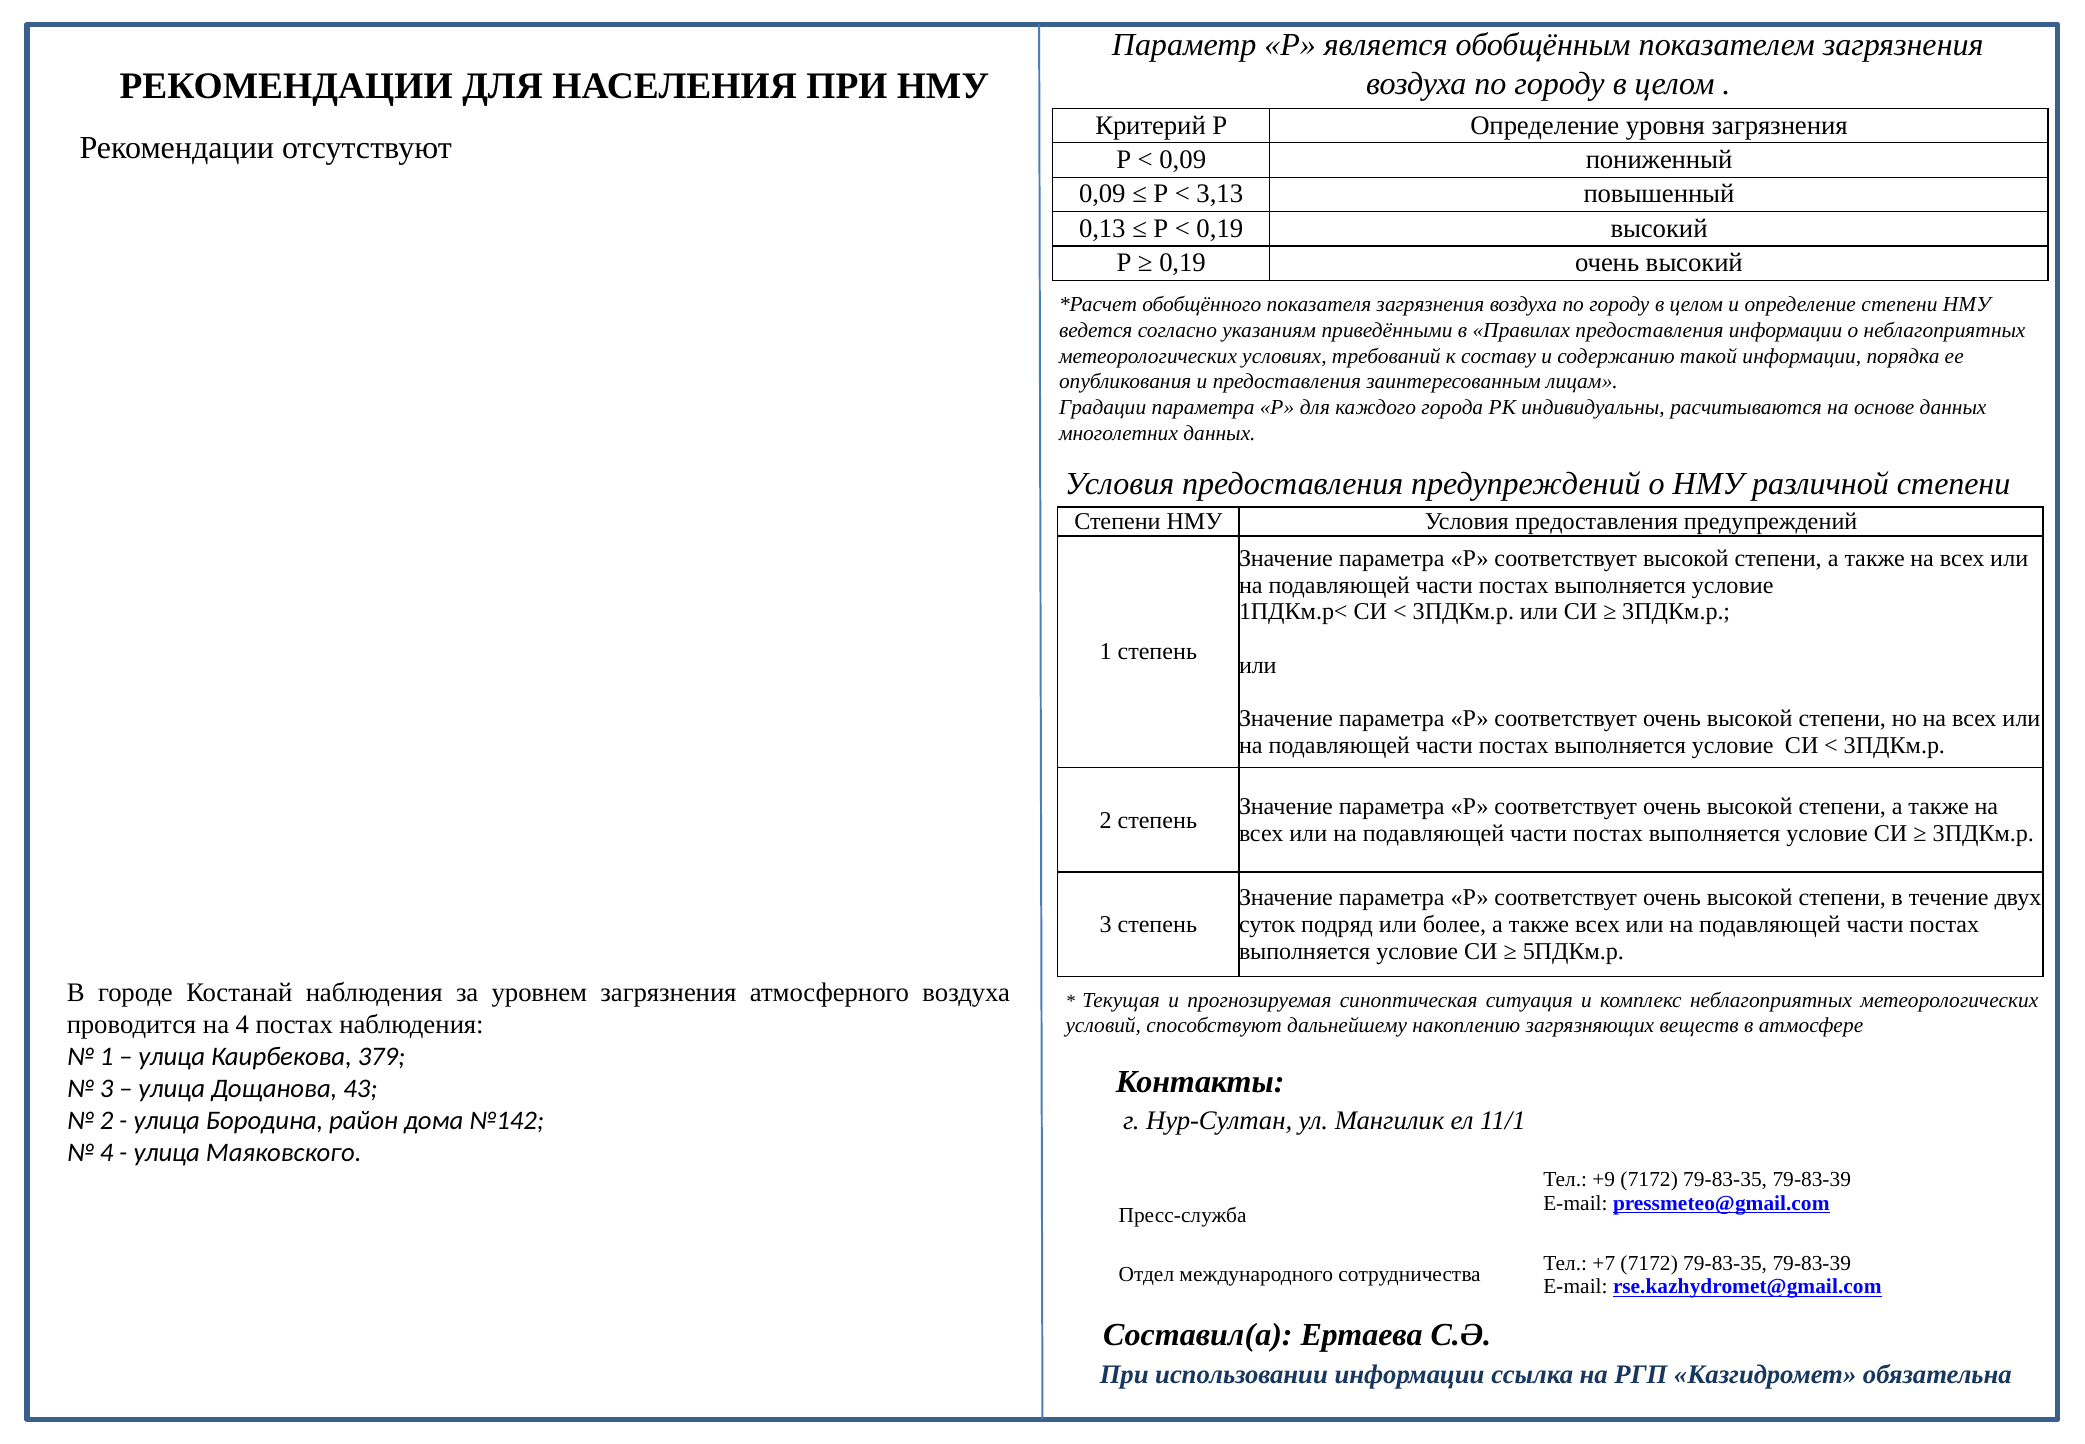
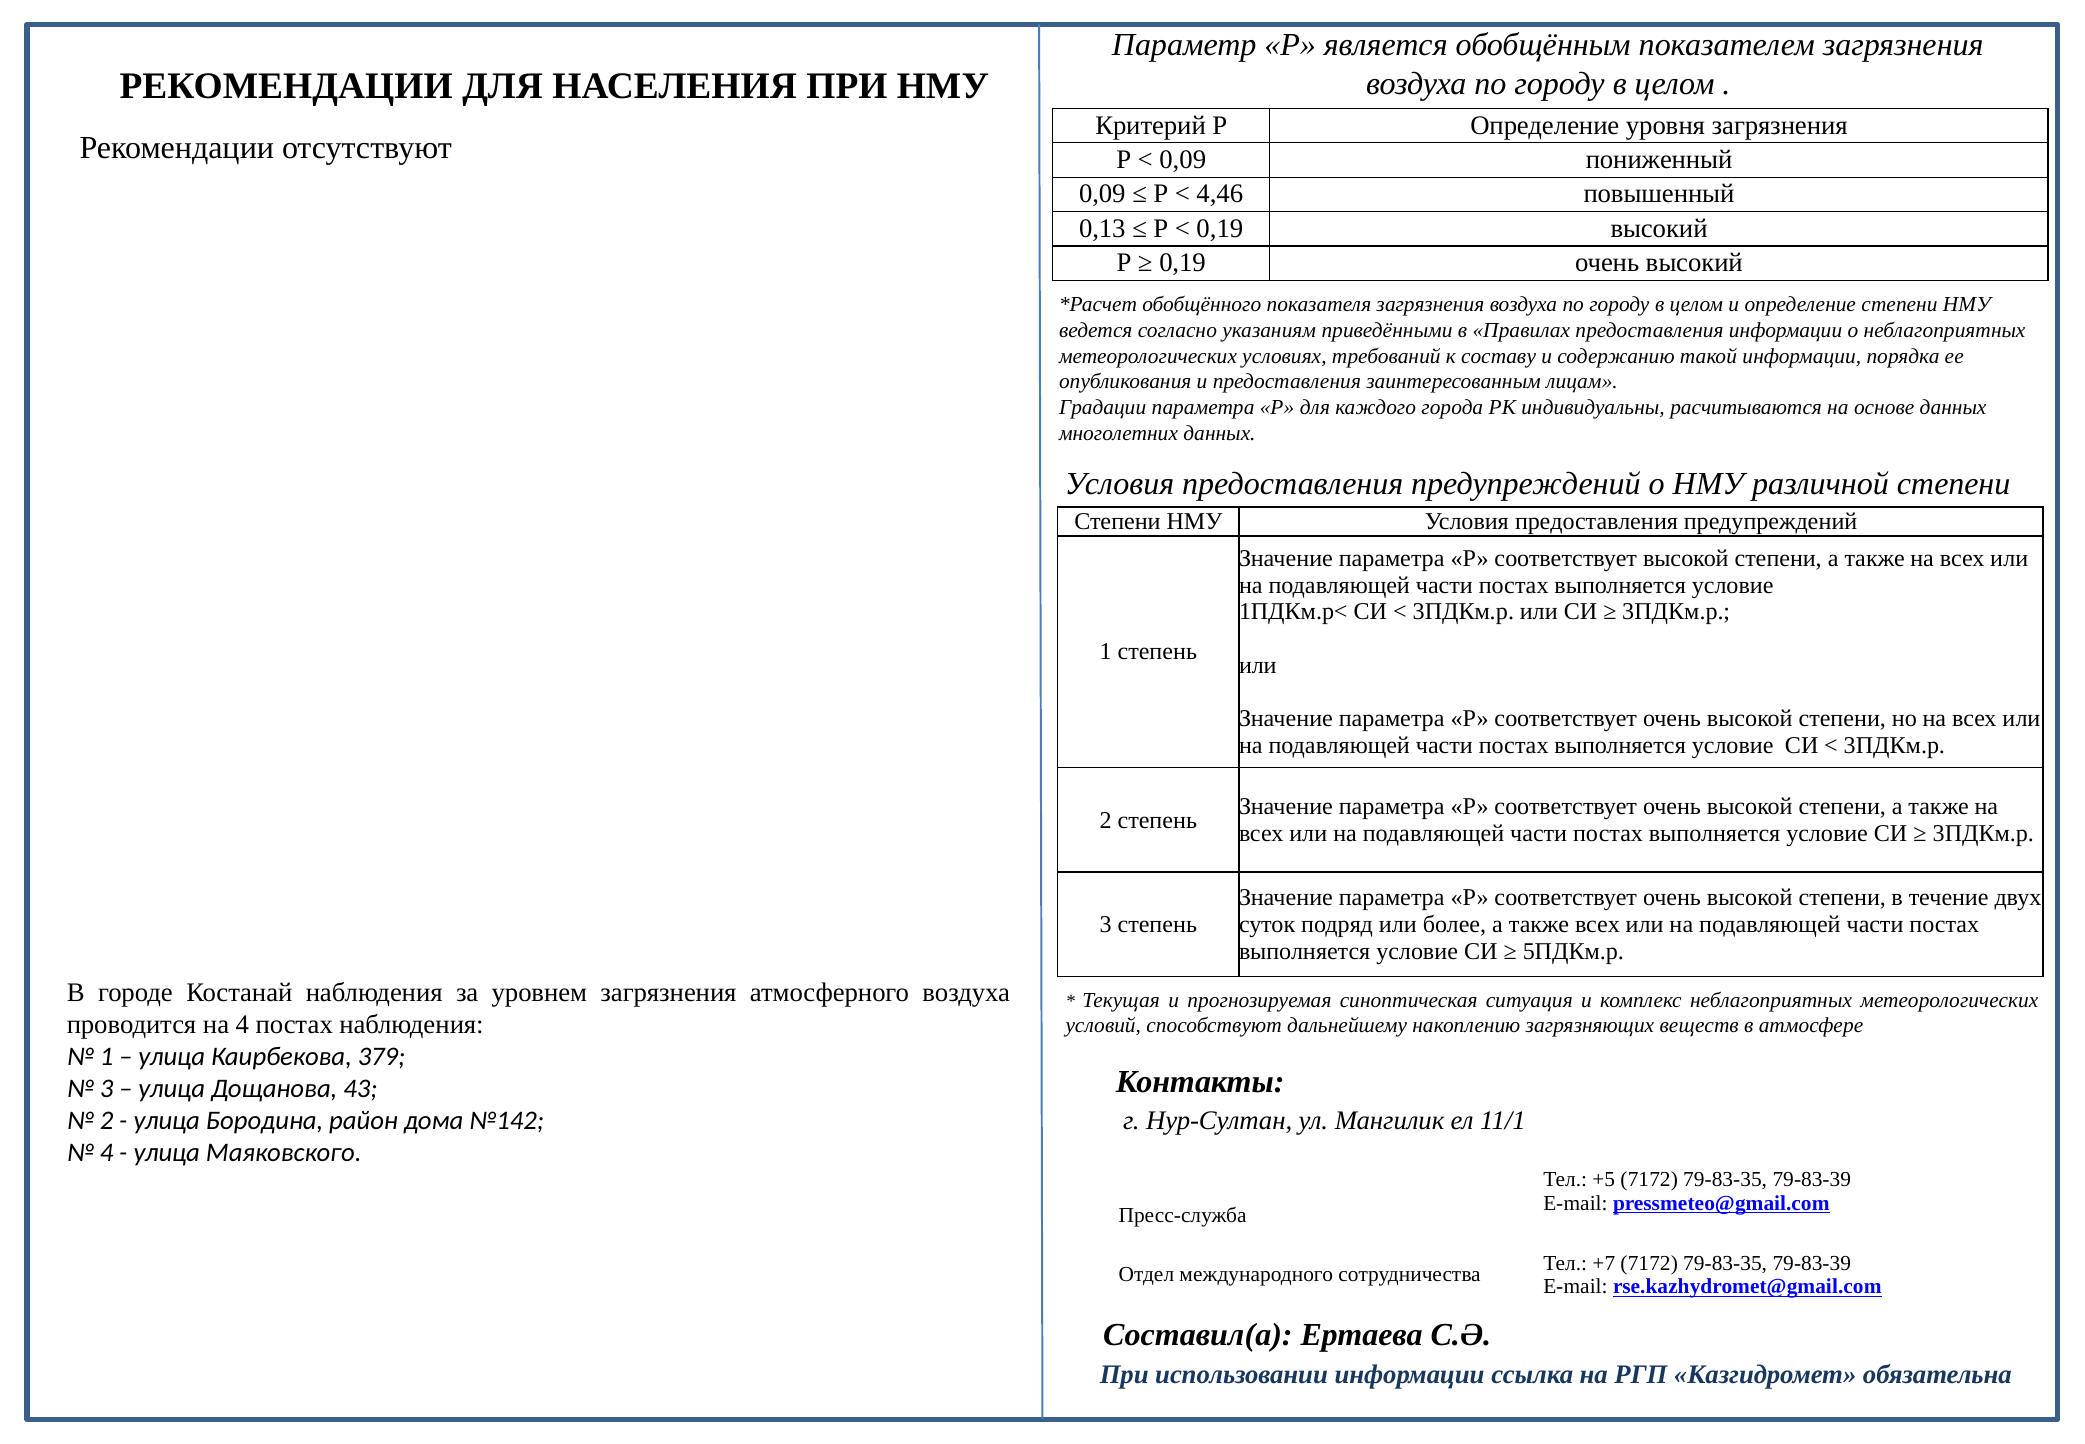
3,13: 3,13 -> 4,46
+9: +9 -> +5
